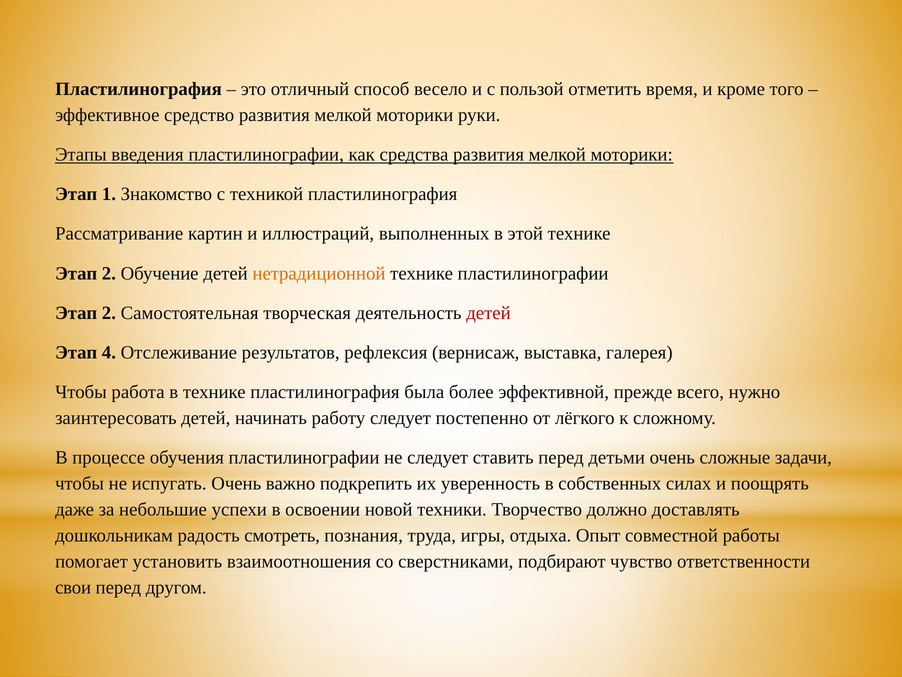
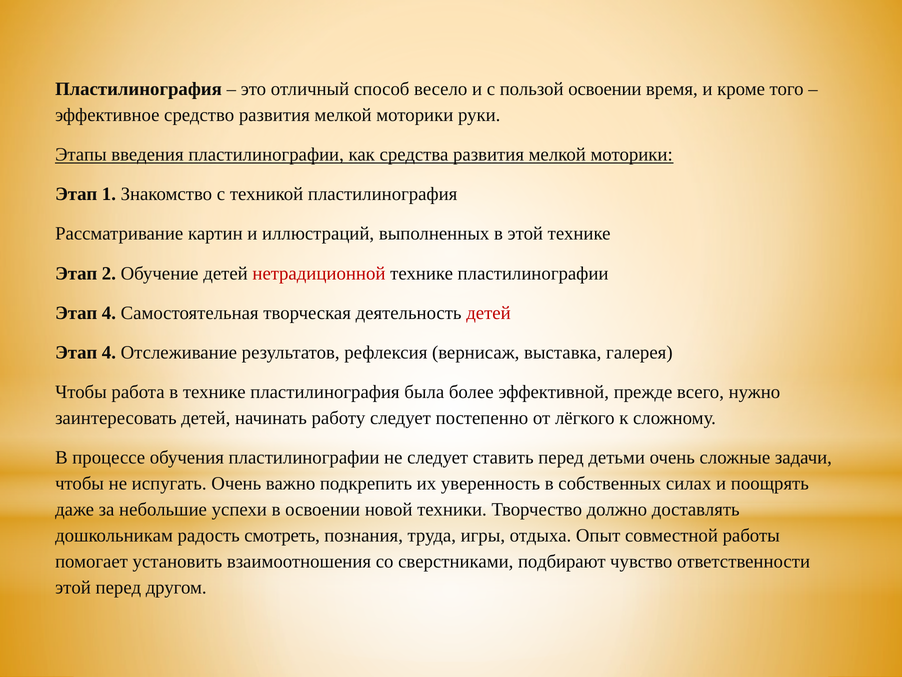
пользой отметить: отметить -> освоении
нетрадиционной colour: orange -> red
2 at (109, 313): 2 -> 4
свои at (73, 587): свои -> этой
